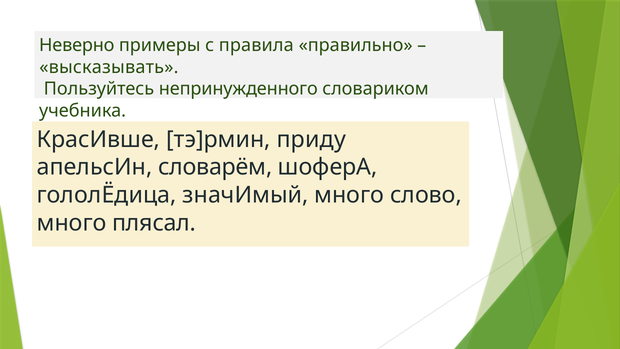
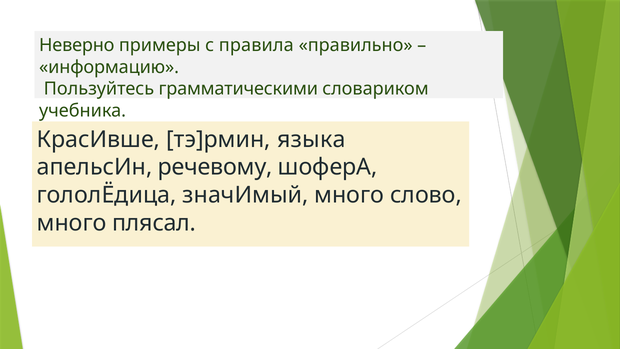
высказывать: высказывать -> информацию
непринужденного: непринужденного -> грамматическими
приду: приду -> языка
словарём: словарём -> речевому
